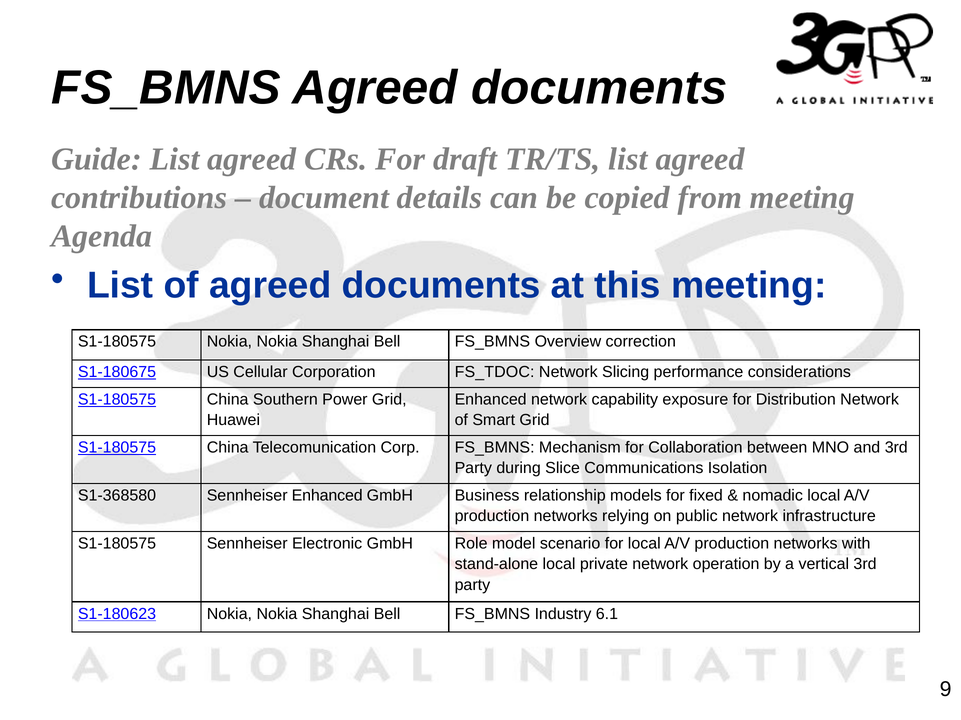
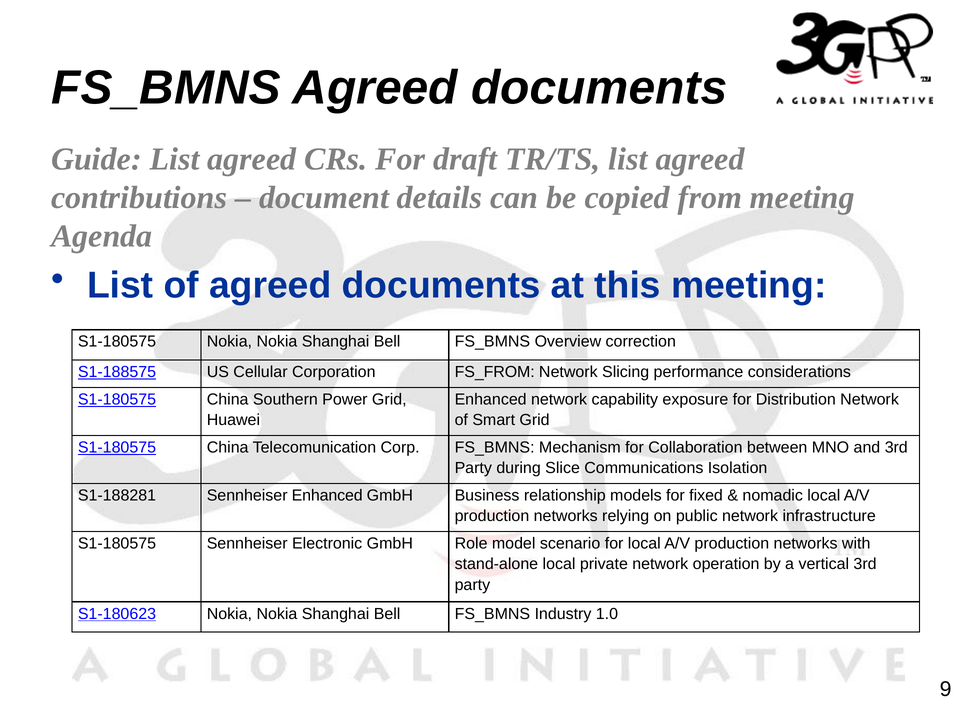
S1-180675: S1-180675 -> S1-188575
FS_TDOC: FS_TDOC -> FS_FROM
S1-368580: S1-368580 -> S1-188281
6.1: 6.1 -> 1.0
